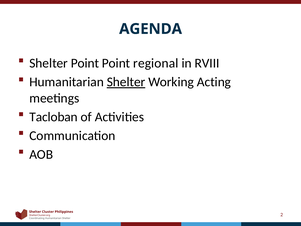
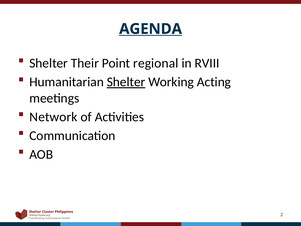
AGENDA underline: none -> present
Shelter Point: Point -> Their
Tacloban: Tacloban -> Network
